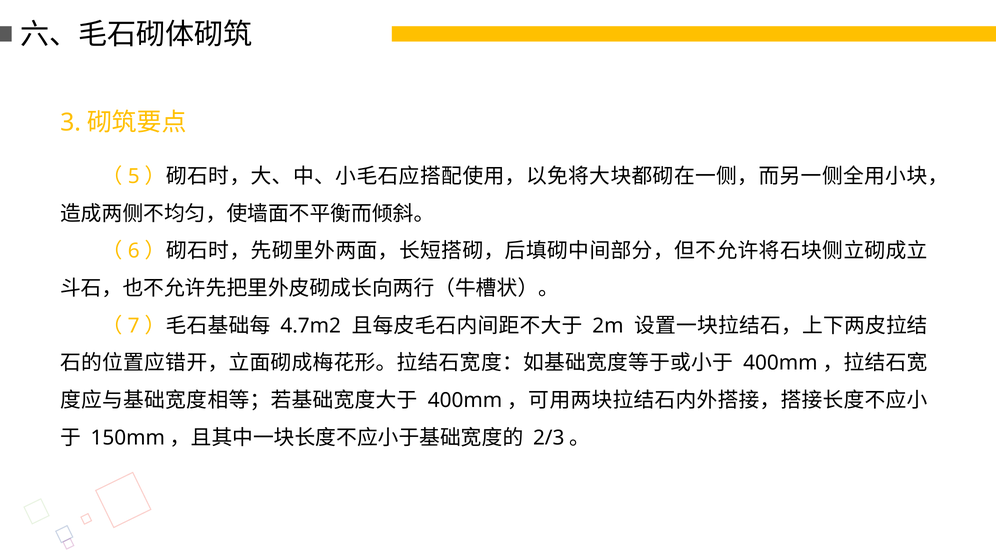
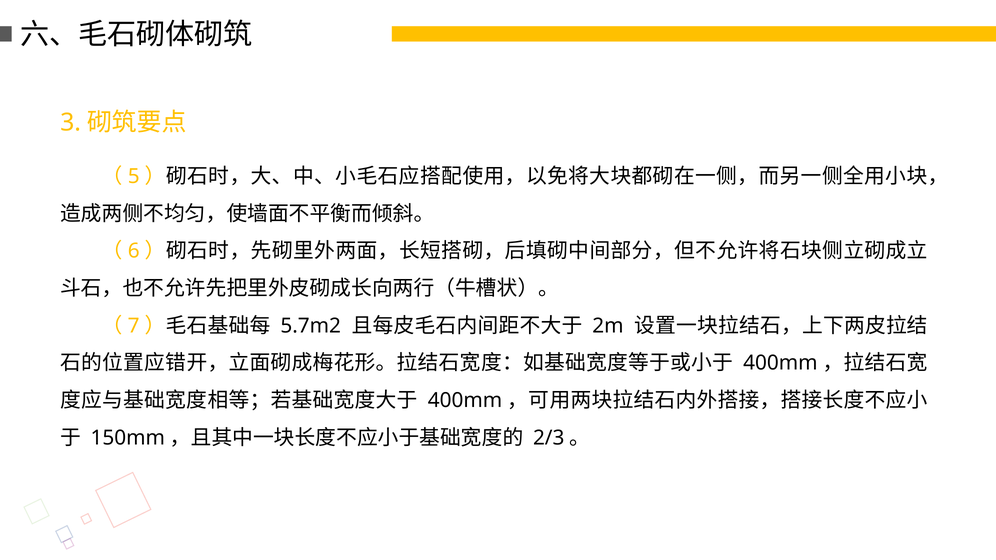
4.7m2: 4.7m2 -> 5.7m2
